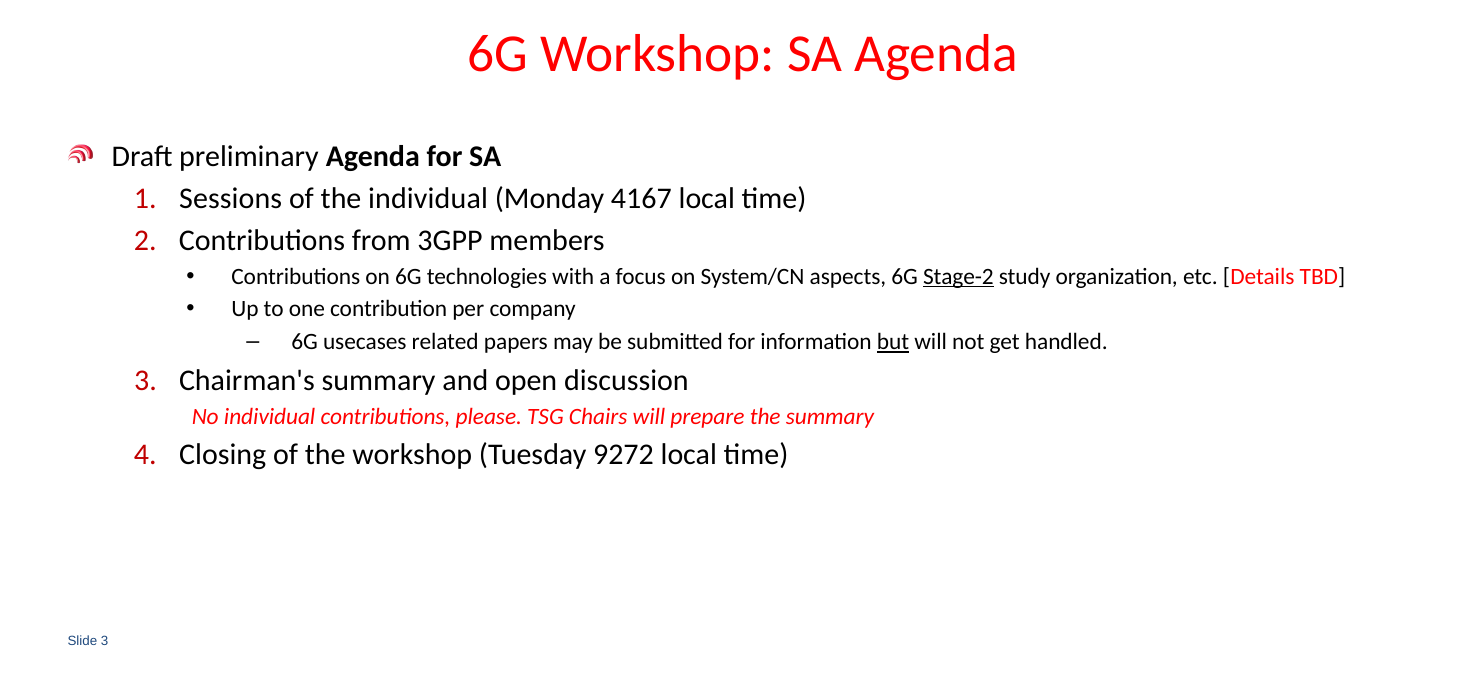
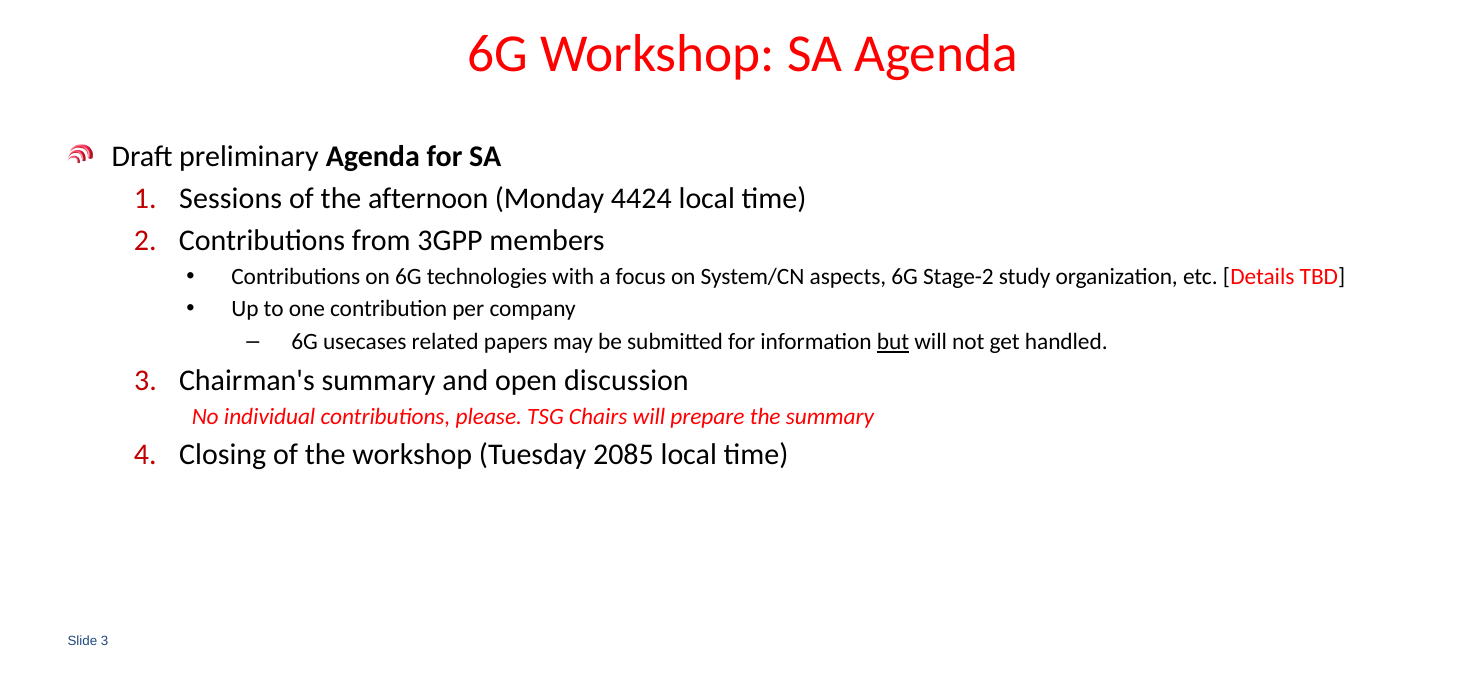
the individual: individual -> afternoon
4167: 4167 -> 4424
Stage-2 underline: present -> none
9272: 9272 -> 2085
